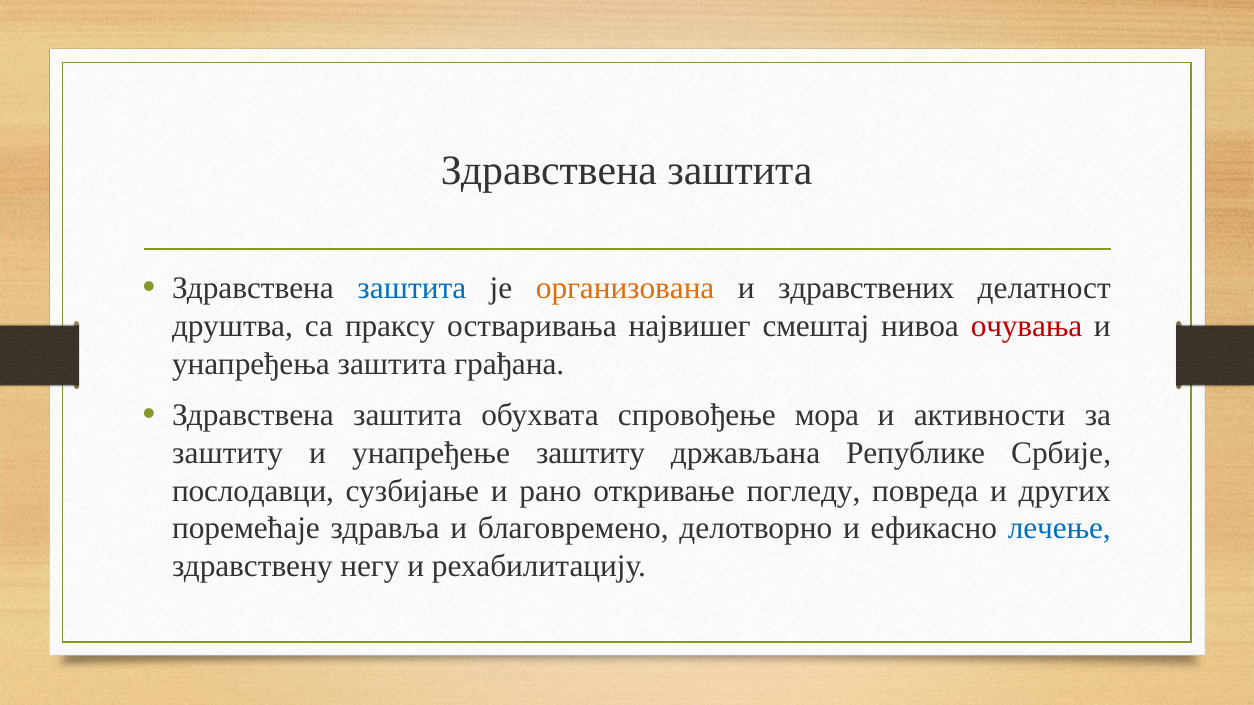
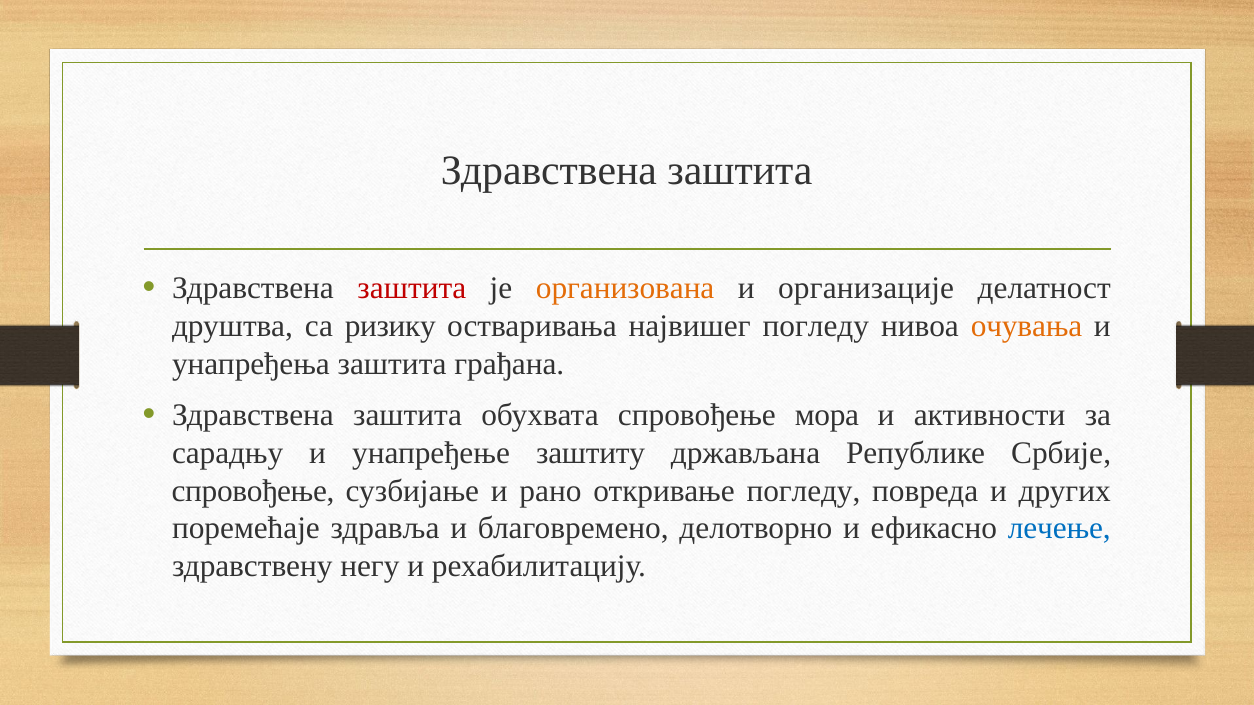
заштита at (412, 289) colour: blue -> red
здравствених: здравствених -> организације
праксу: праксу -> ризику
највишег смештај: смештај -> погледу
очувања colour: red -> orange
заштиту at (228, 453): заштиту -> сарадњу
послодавци at (253, 491): послодавци -> спровођење
